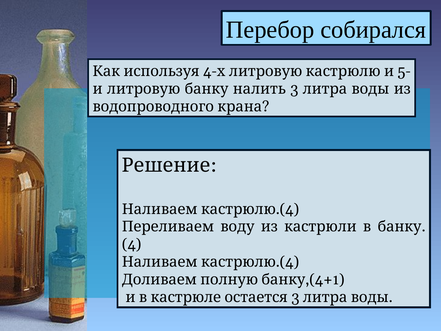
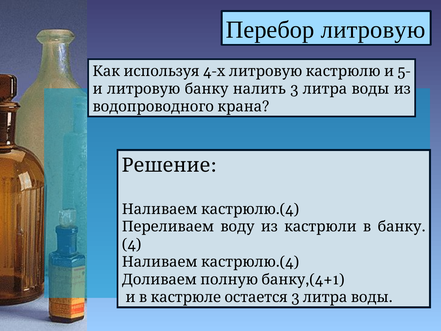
Перебор собирался: собирался -> литровую
